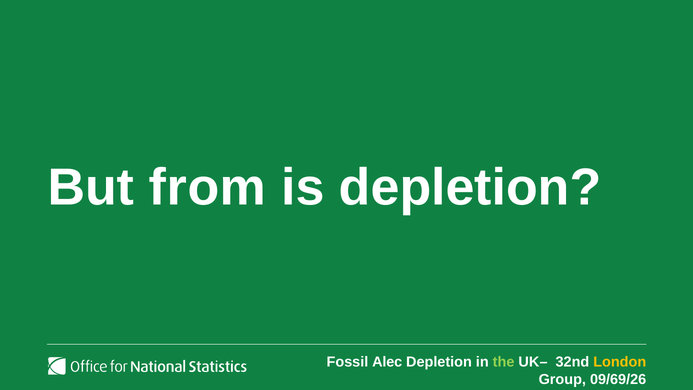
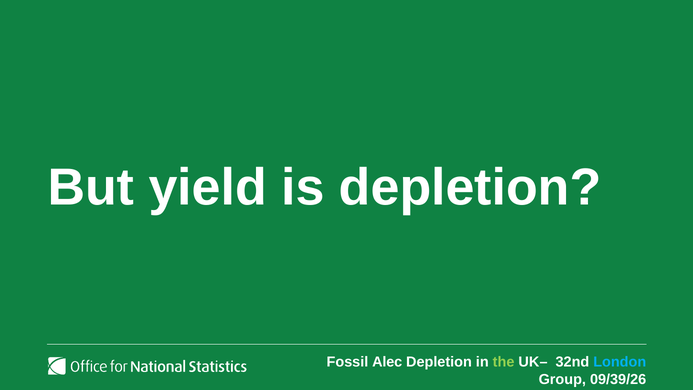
from: from -> yield
London colour: yellow -> light blue
09/69/26: 09/69/26 -> 09/39/26
